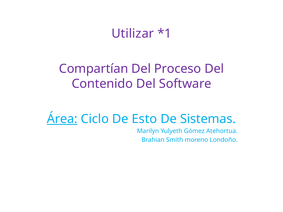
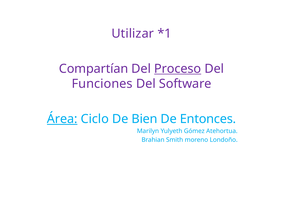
Proceso underline: none -> present
Contenido: Contenido -> Funciones
Esto: Esto -> Bien
Sistemas: Sistemas -> Entonces
